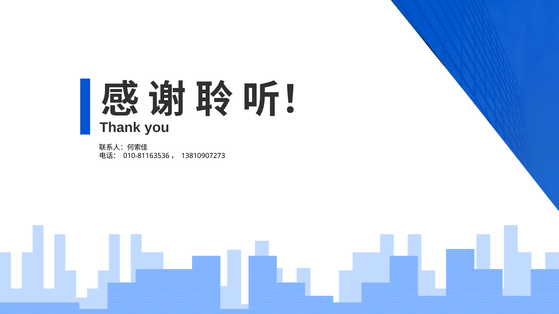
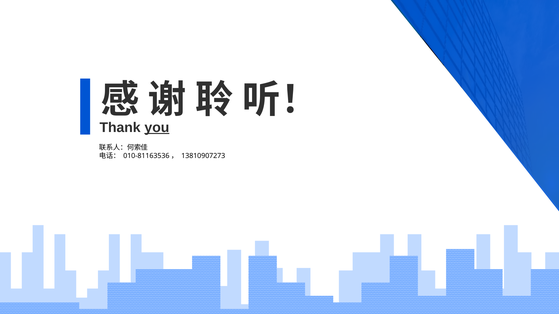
you underline: none -> present
